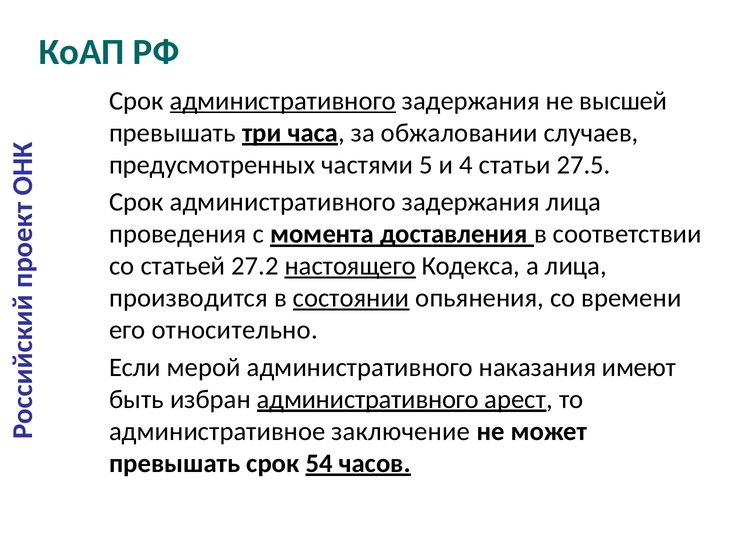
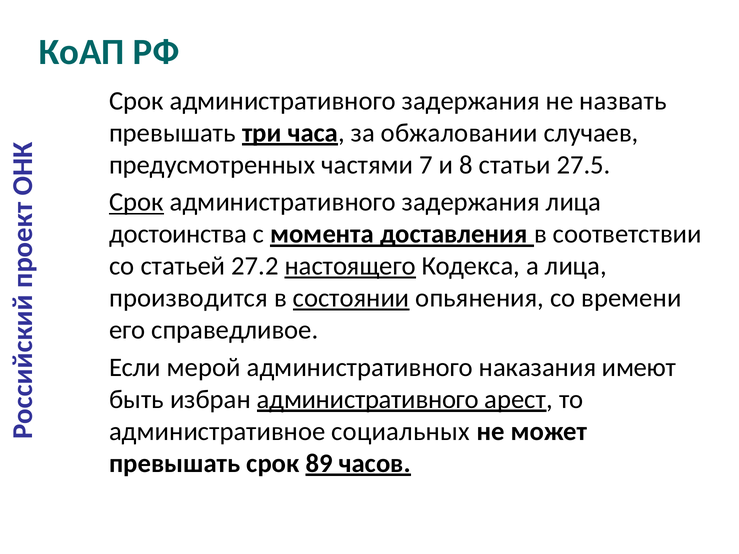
административного at (283, 101) underline: present -> none
высшей: высшей -> назвать
5: 5 -> 7
4: 4 -> 8
Срок at (136, 202) underline: none -> present
проведения: проведения -> достоинства
относительно: относительно -> справедливое
заключение: заключение -> социальных
54: 54 -> 89
